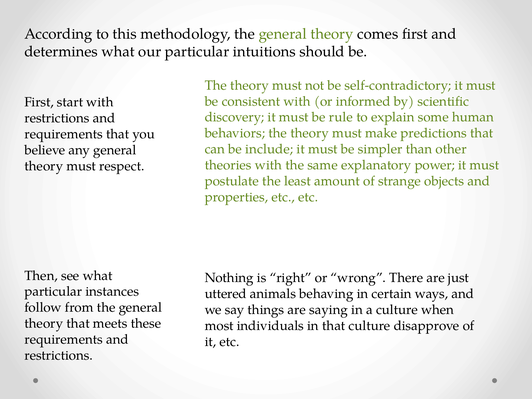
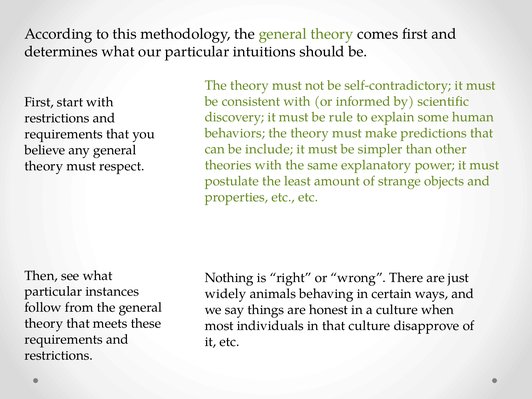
uttered: uttered -> widely
saying: saying -> honest
